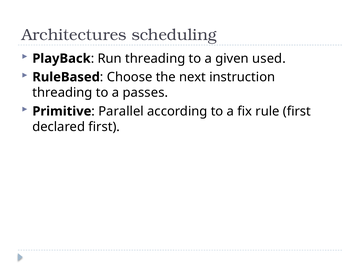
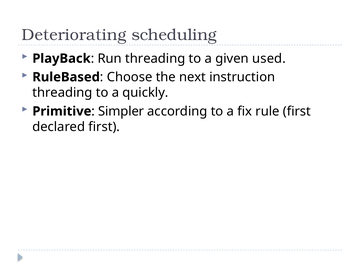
Architectures: Architectures -> Deteriorating
passes: passes -> quickly
Parallel: Parallel -> Simpler
